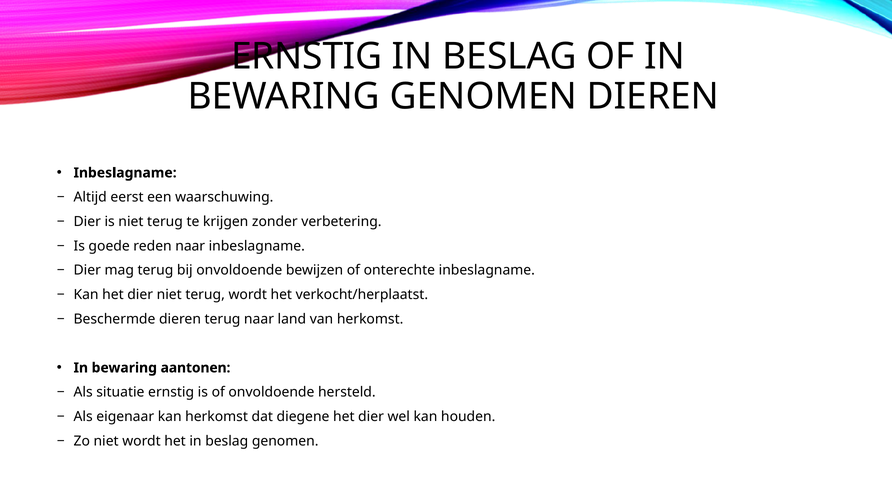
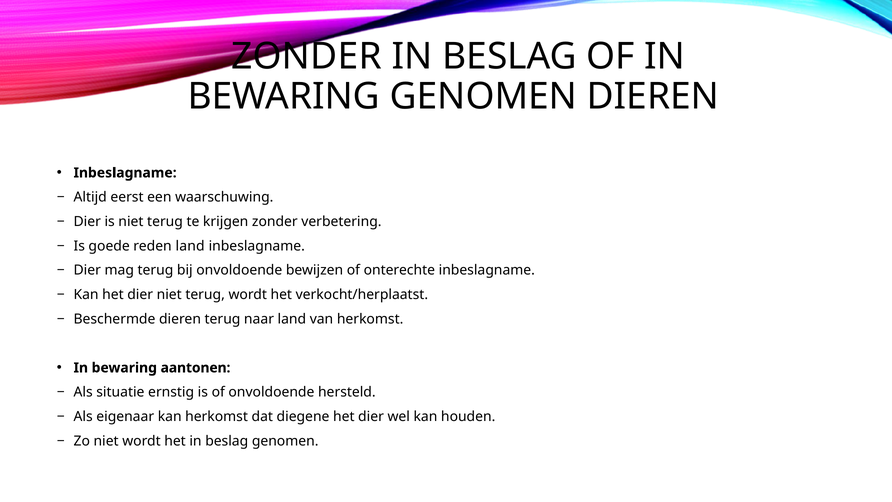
ERNSTIG at (307, 57): ERNSTIG -> ZONDER
reden naar: naar -> land
